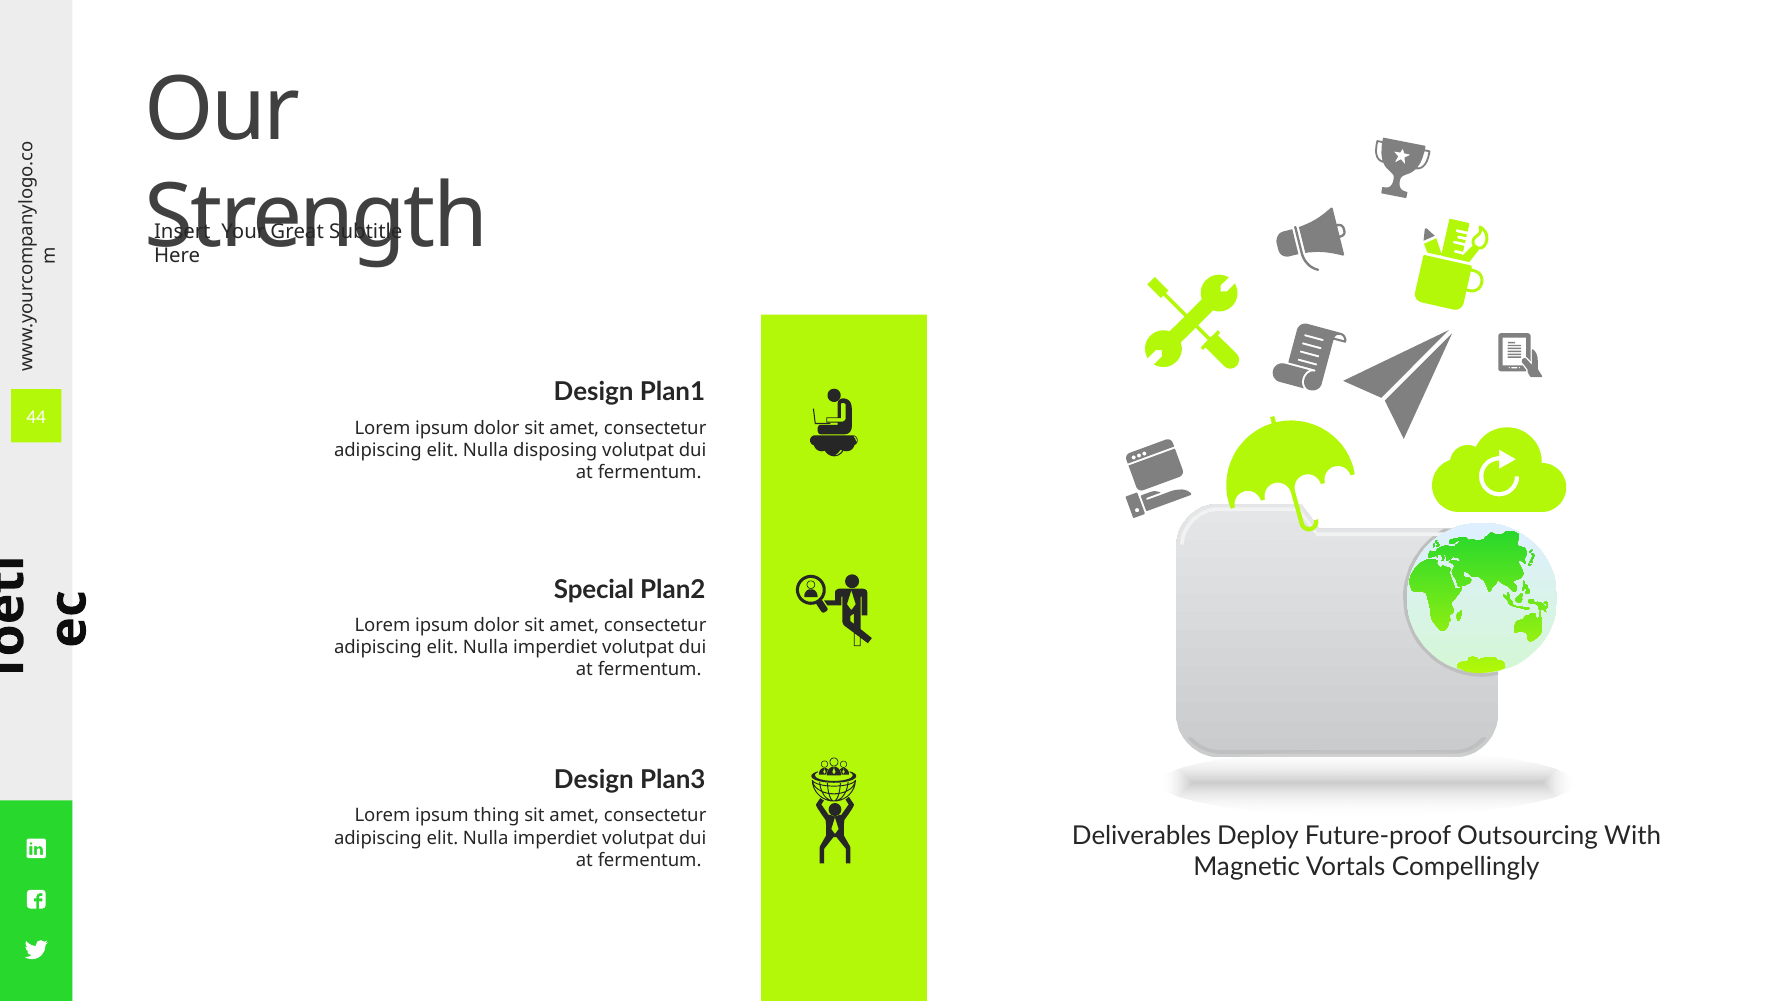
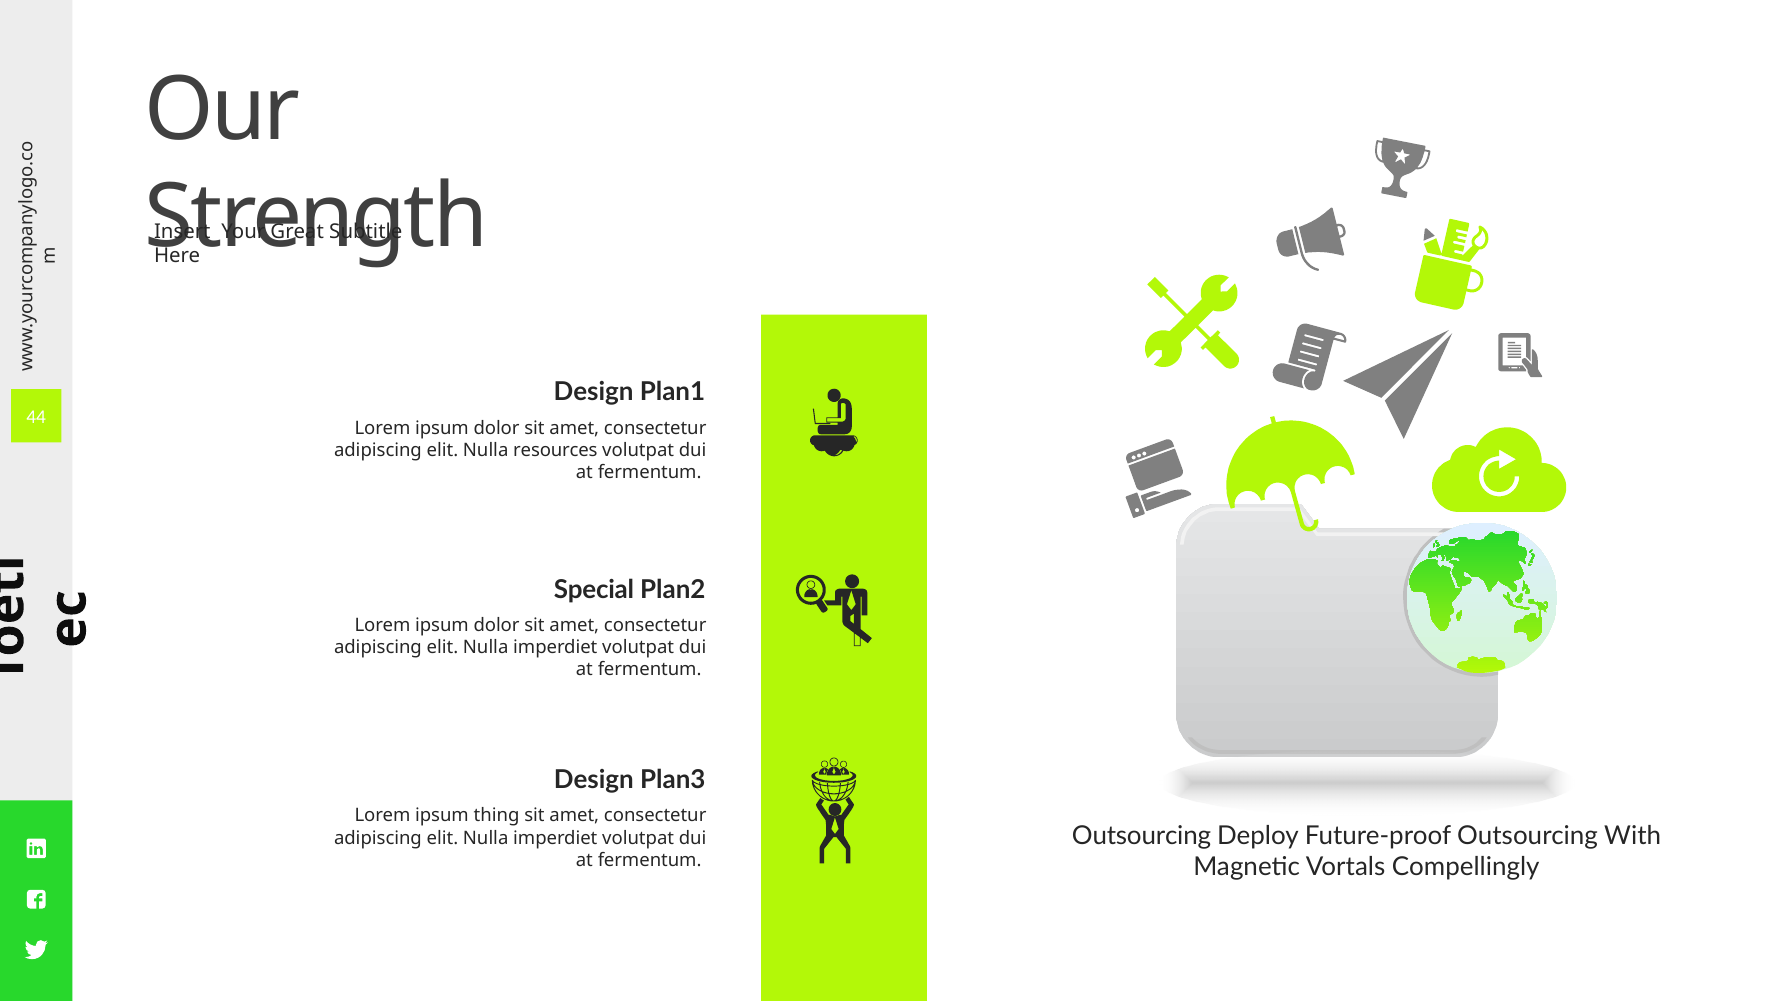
disposing: disposing -> resources
Deliverables at (1142, 836): Deliverables -> Outsourcing
